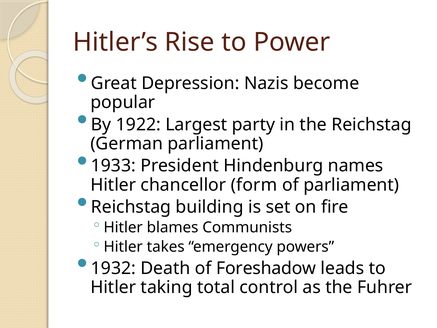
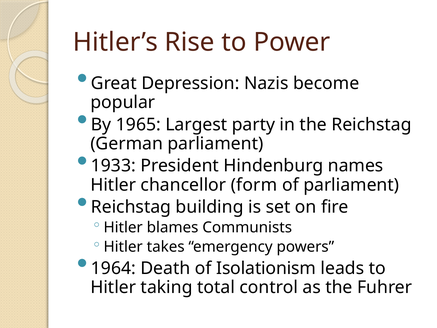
1922: 1922 -> 1965
1932: 1932 -> 1964
Foreshadow: Foreshadow -> Isolationism
